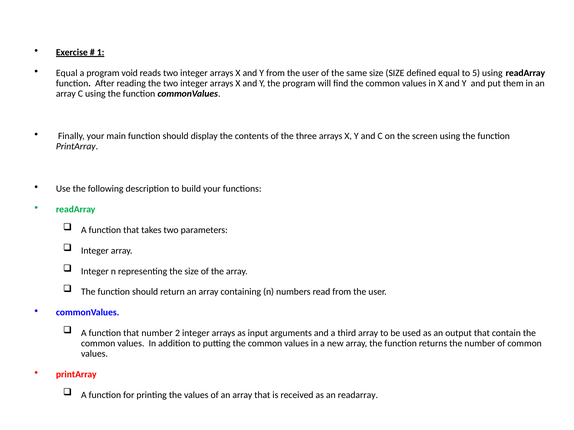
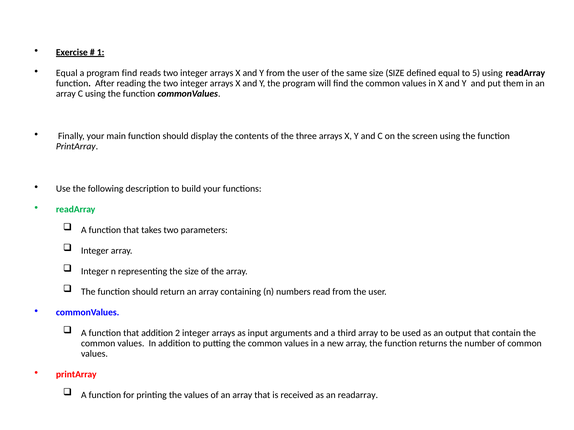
program void: void -> find
that number: number -> addition
